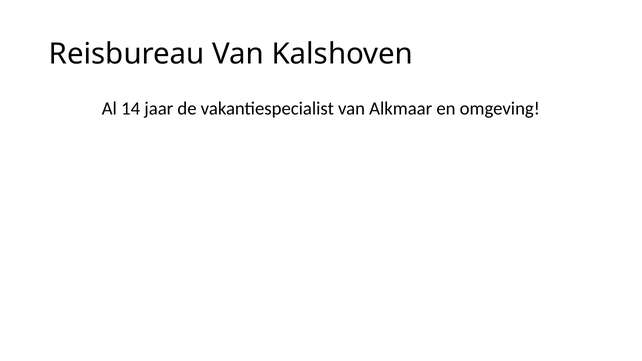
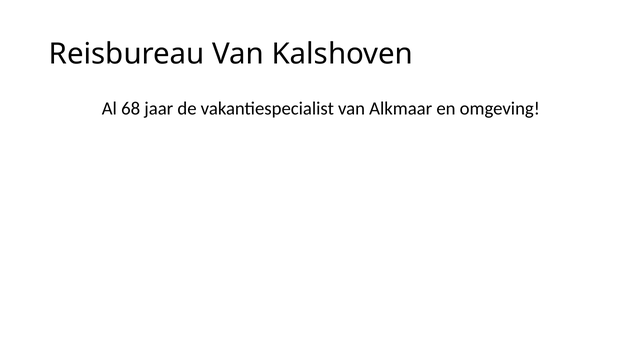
14: 14 -> 68
